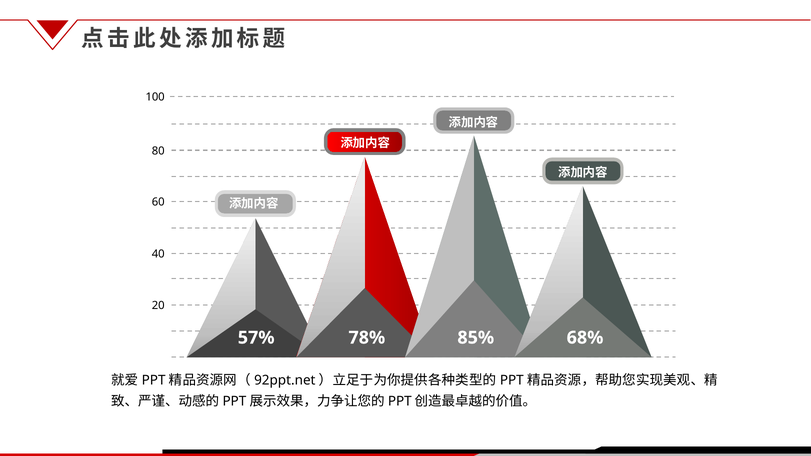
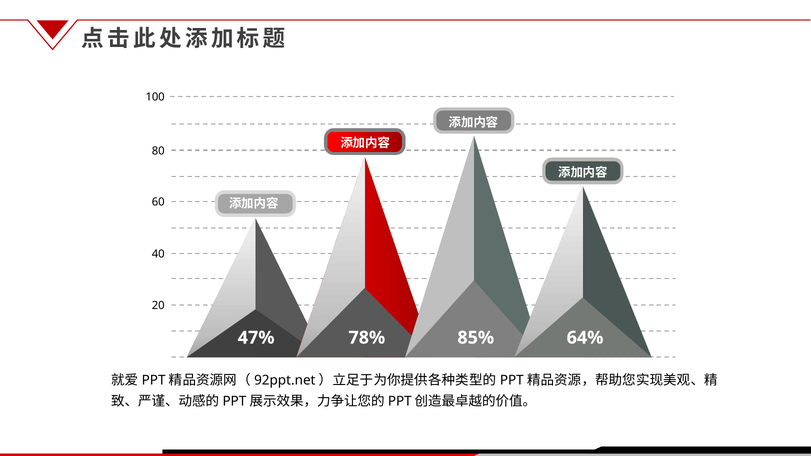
57%: 57% -> 47%
68%: 68% -> 64%
